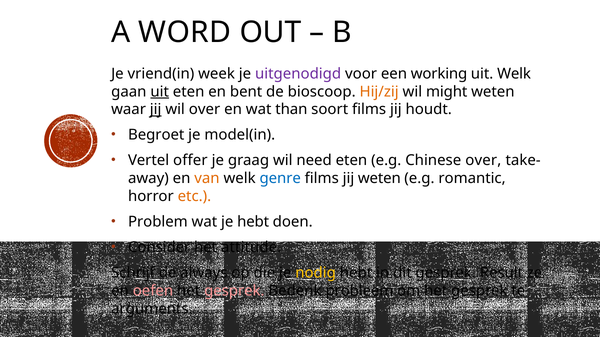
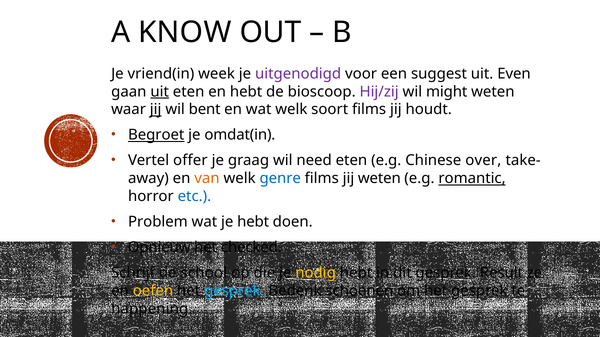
WORD: WORD -> KNOW
working: working -> suggest
uit Welk: Welk -> Even
en bent: bent -> hebt
Hij/zij colour: orange -> purple
wil over: over -> bent
wat than: than -> welk
Begroet underline: none -> present
model(in: model(in -> omdat(in
romantic underline: none -> present
etc colour: orange -> blue
Consider: Consider -> Opnieuw
attitude: attitude -> checked
always: always -> school
oefen colour: pink -> yellow
gesprek at (234, 291) colour: pink -> light blue
probleem: probleem -> schoenen
arguments: arguments -> happening
